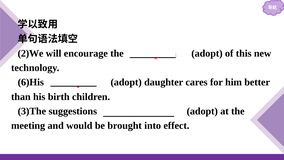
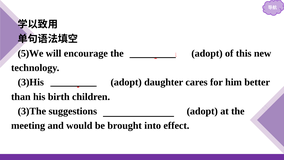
2)We: 2)We -> 5)We
6)His: 6)His -> 3)His
